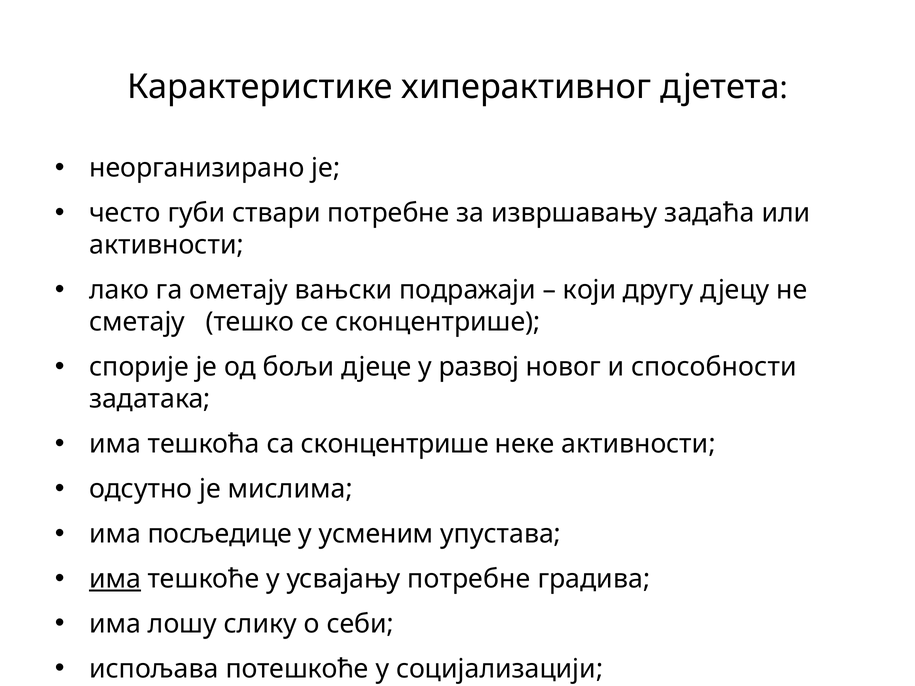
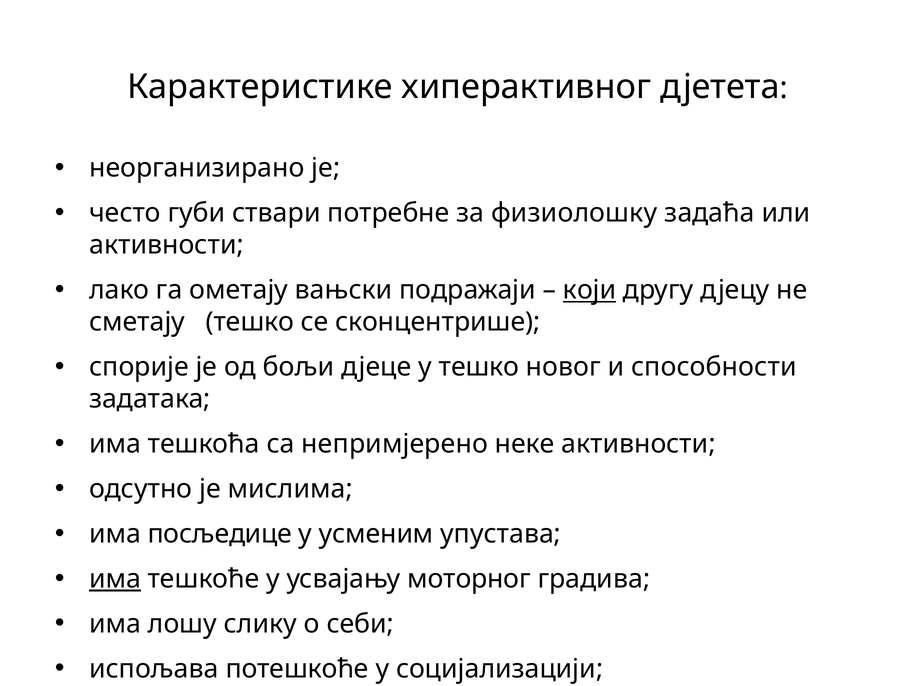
извршавању: извршавању -> физиолошку
који underline: none -> present
у развој: развој -> тешко
са сконцентрише: сконцентрише -> непримјерено
усвајању потребне: потребне -> моторног
